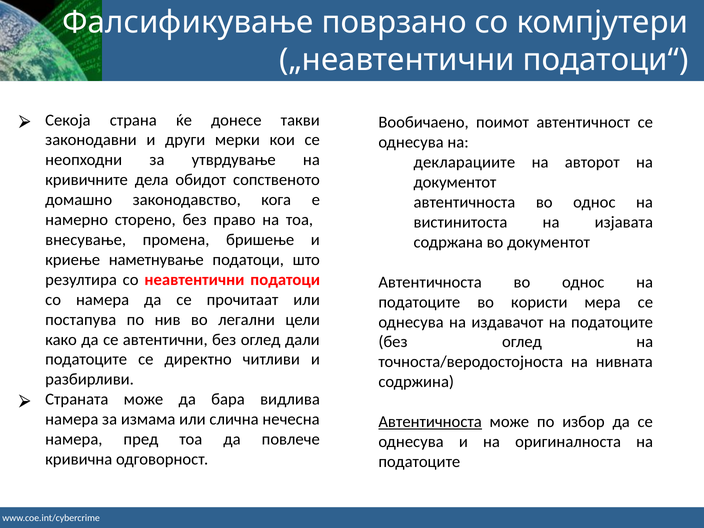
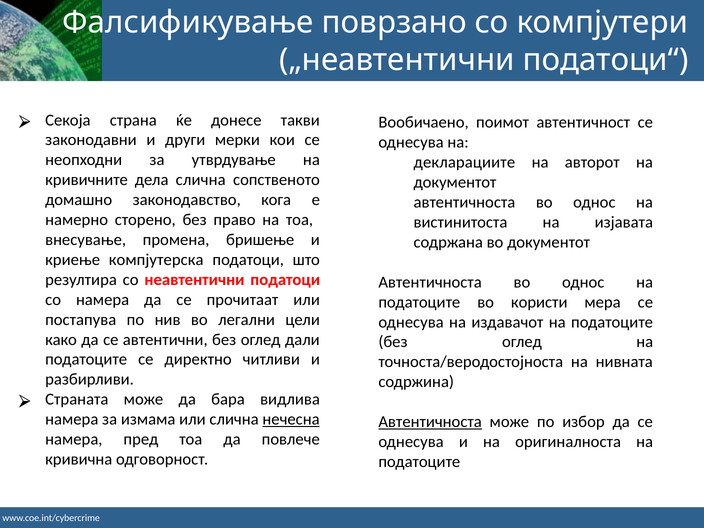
дела обидот: обидот -> слична
наметнување: наметнување -> компјутерска
нечесна underline: none -> present
